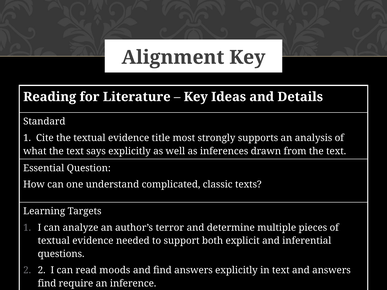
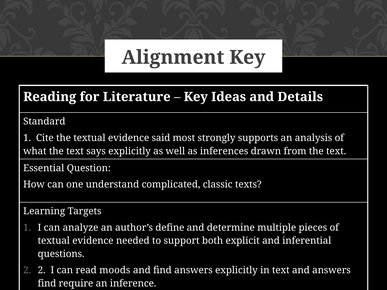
title: title -> said
terror: terror -> define
